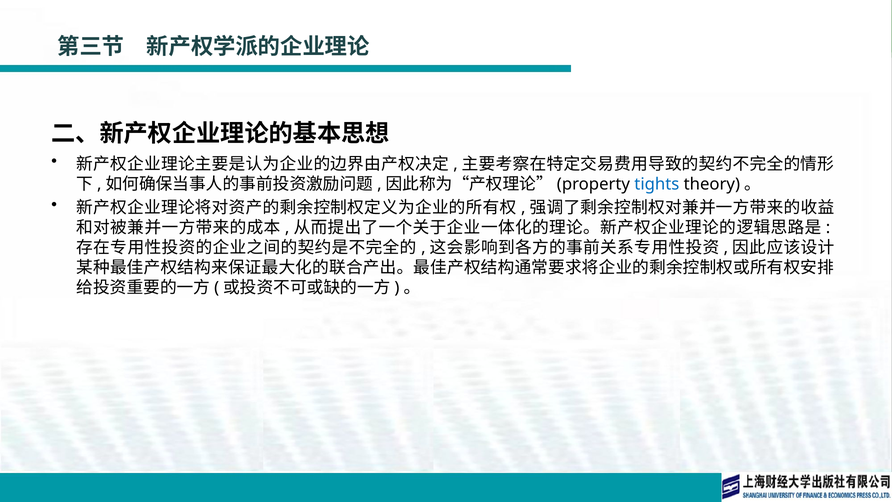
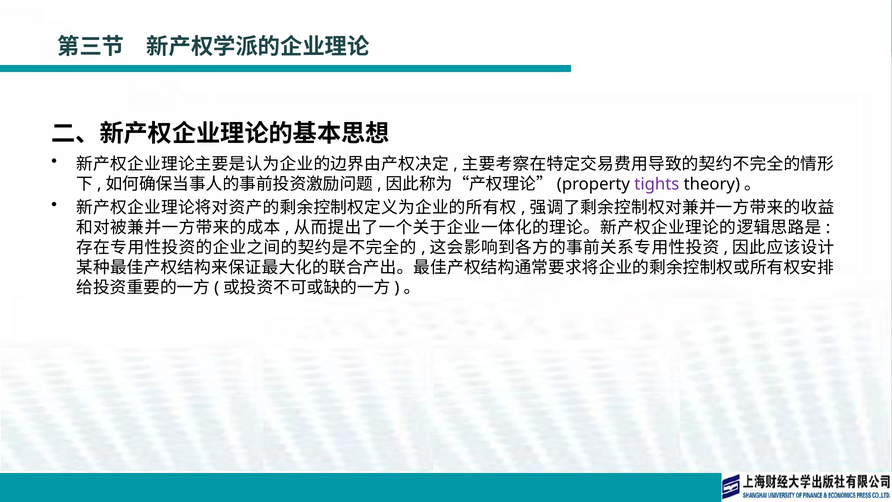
tights colour: blue -> purple
